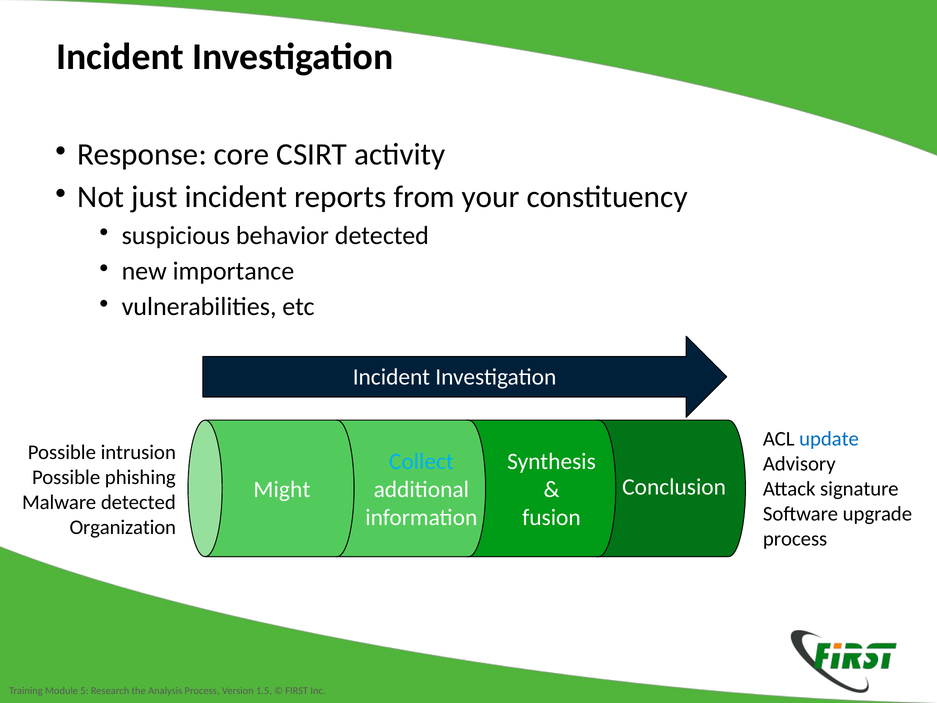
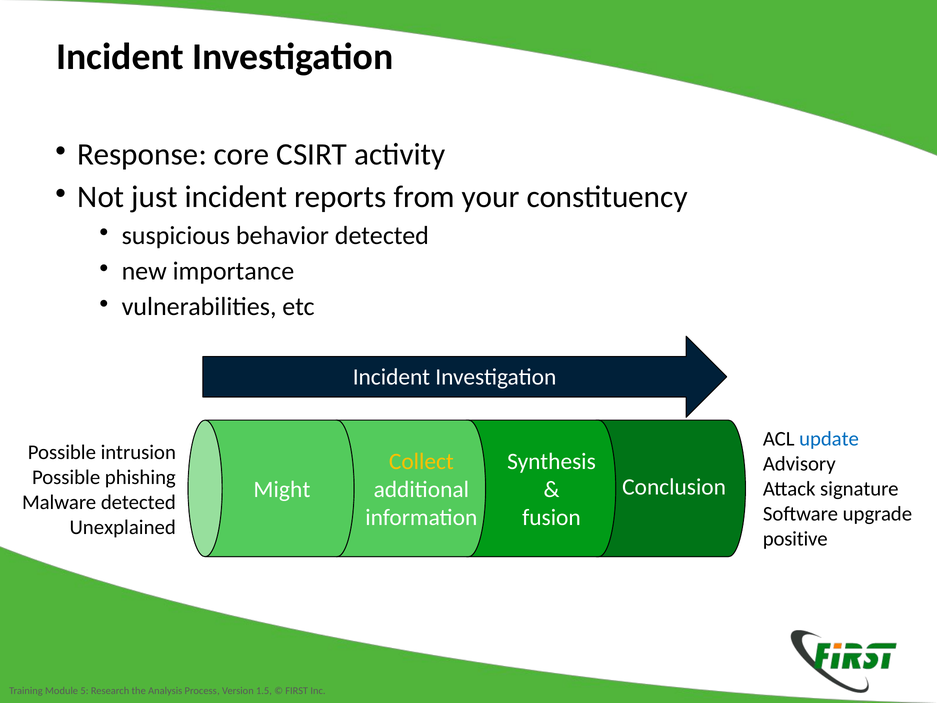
Collect colour: light blue -> yellow
Organization: Organization -> Unexplained
process at (795, 539): process -> positive
